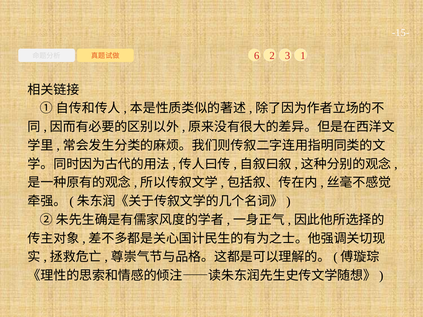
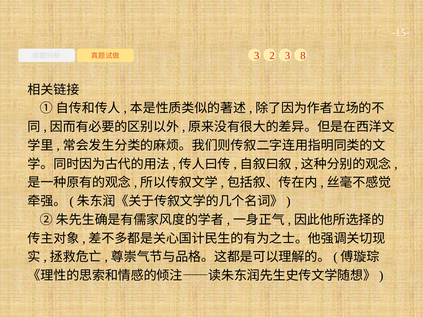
6 at (257, 56): 6 -> 3
1: 1 -> 8
